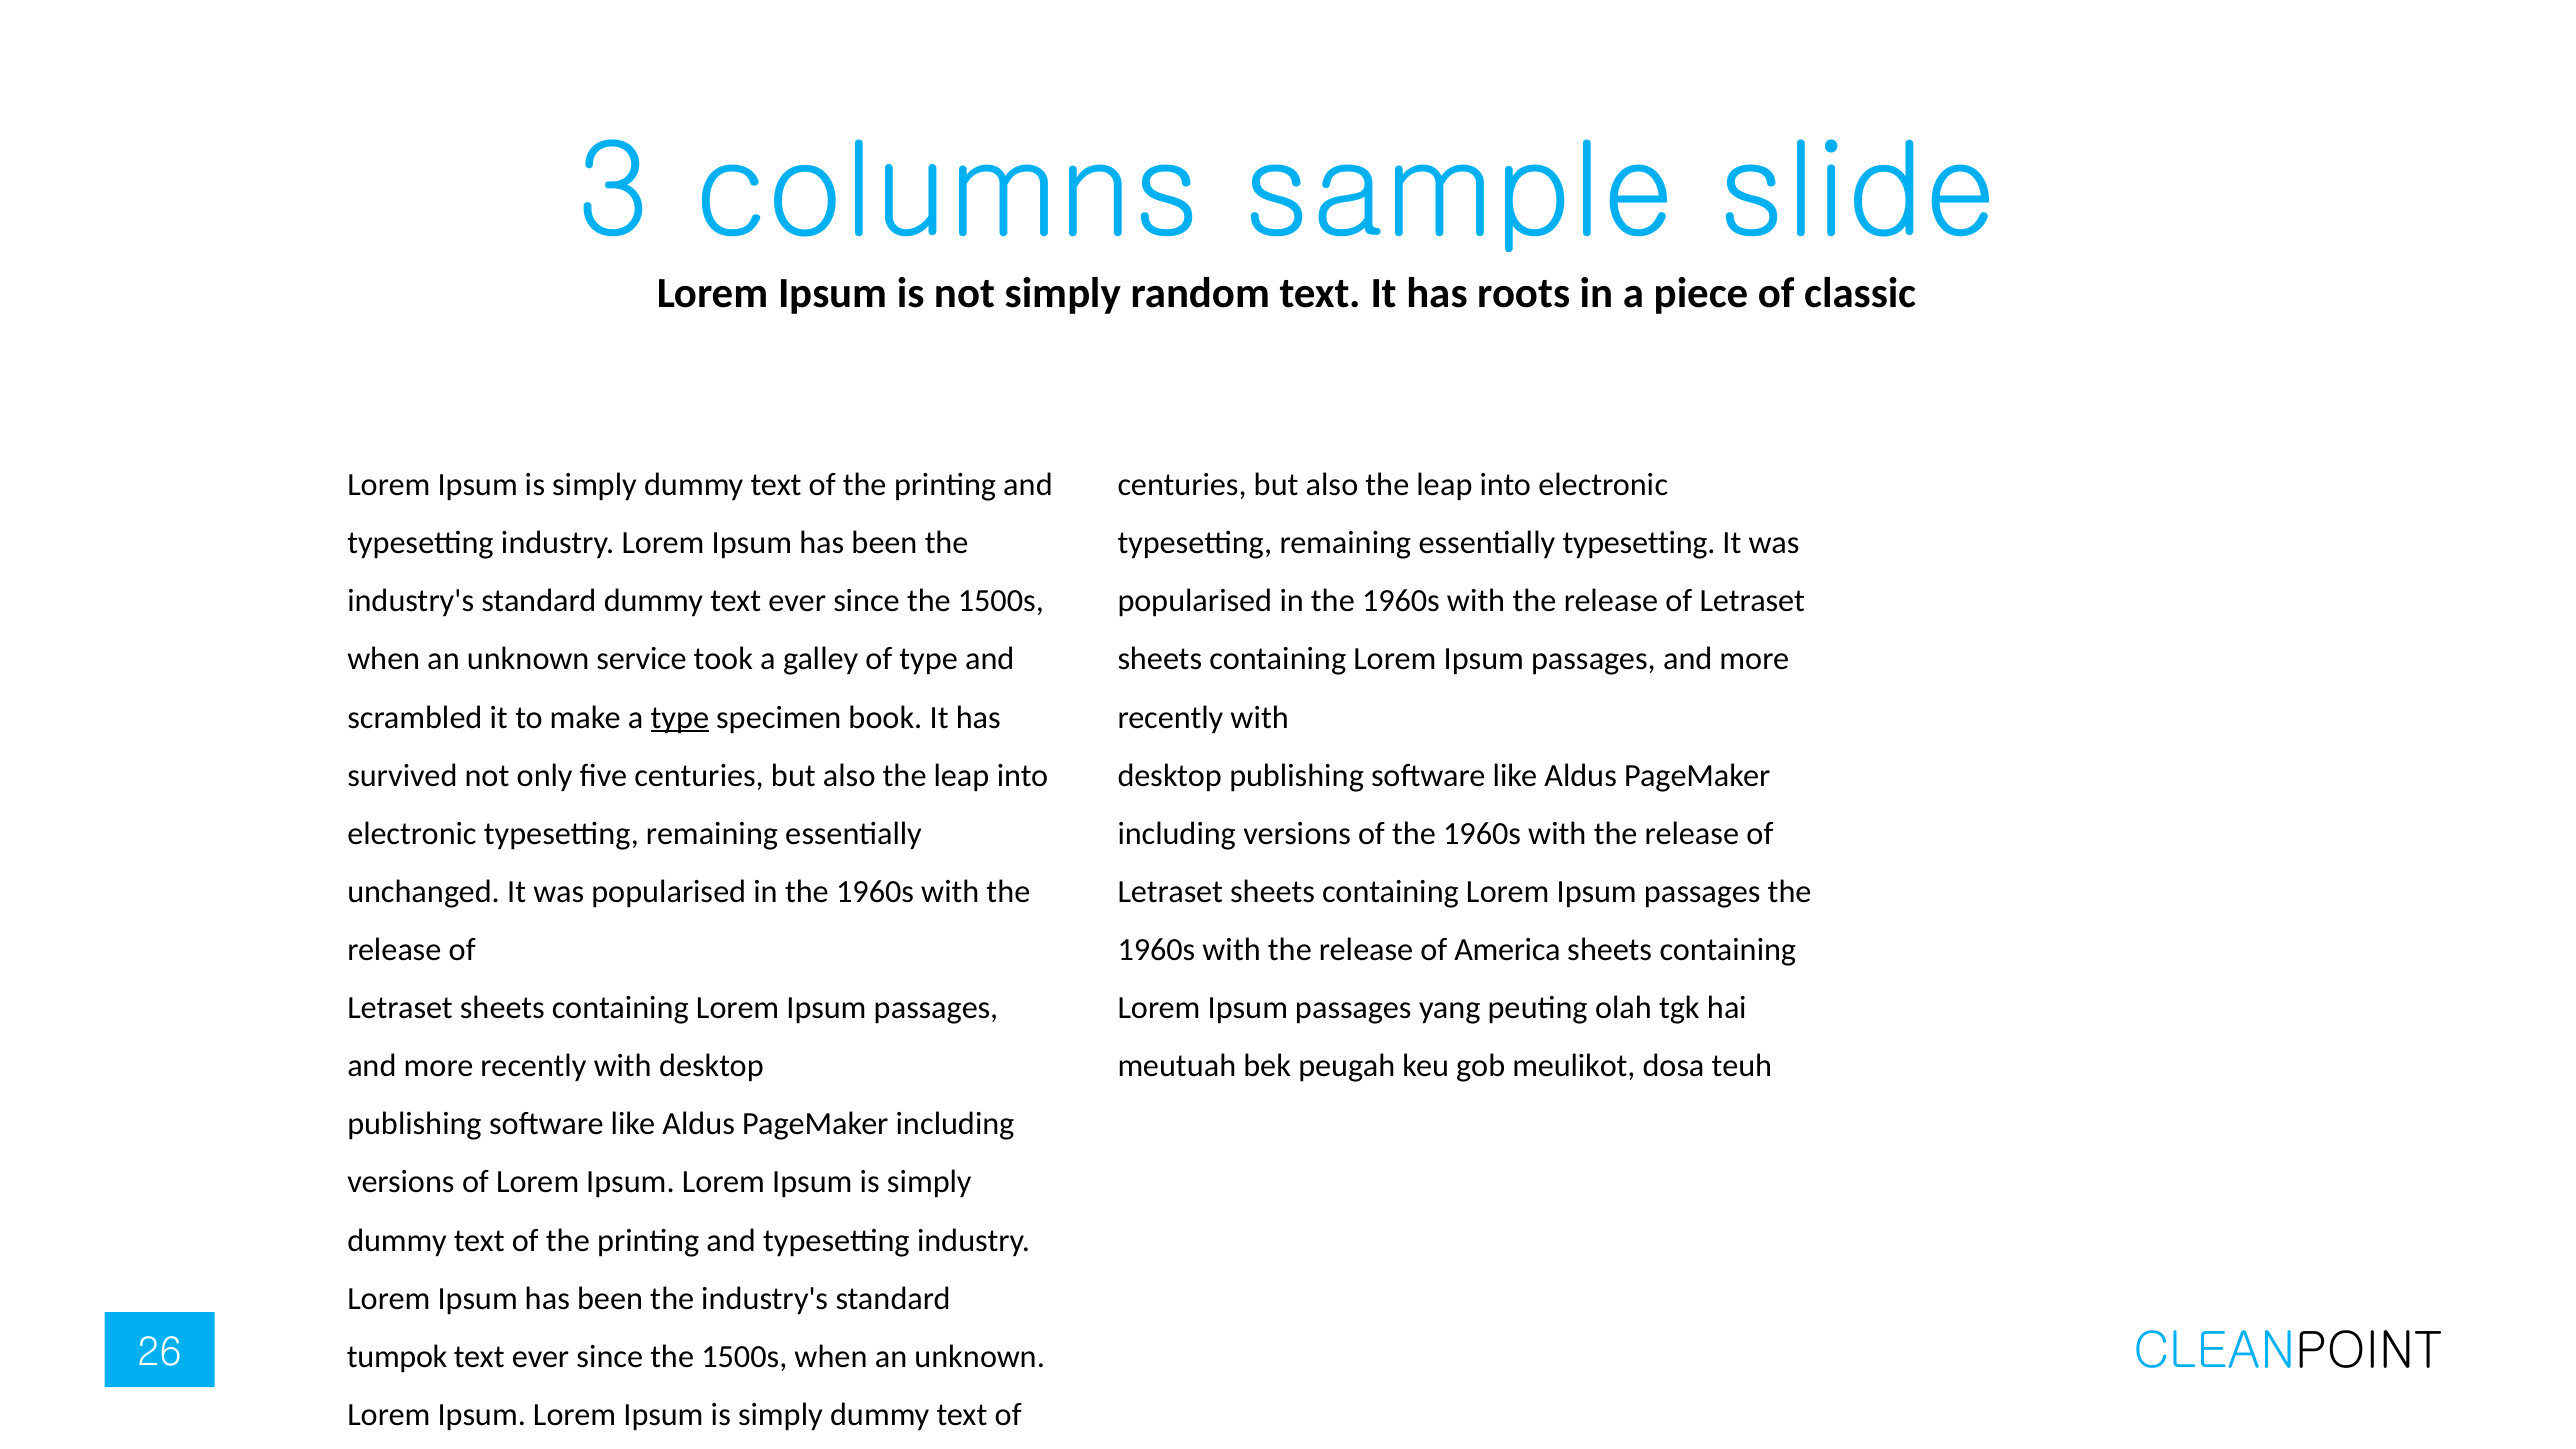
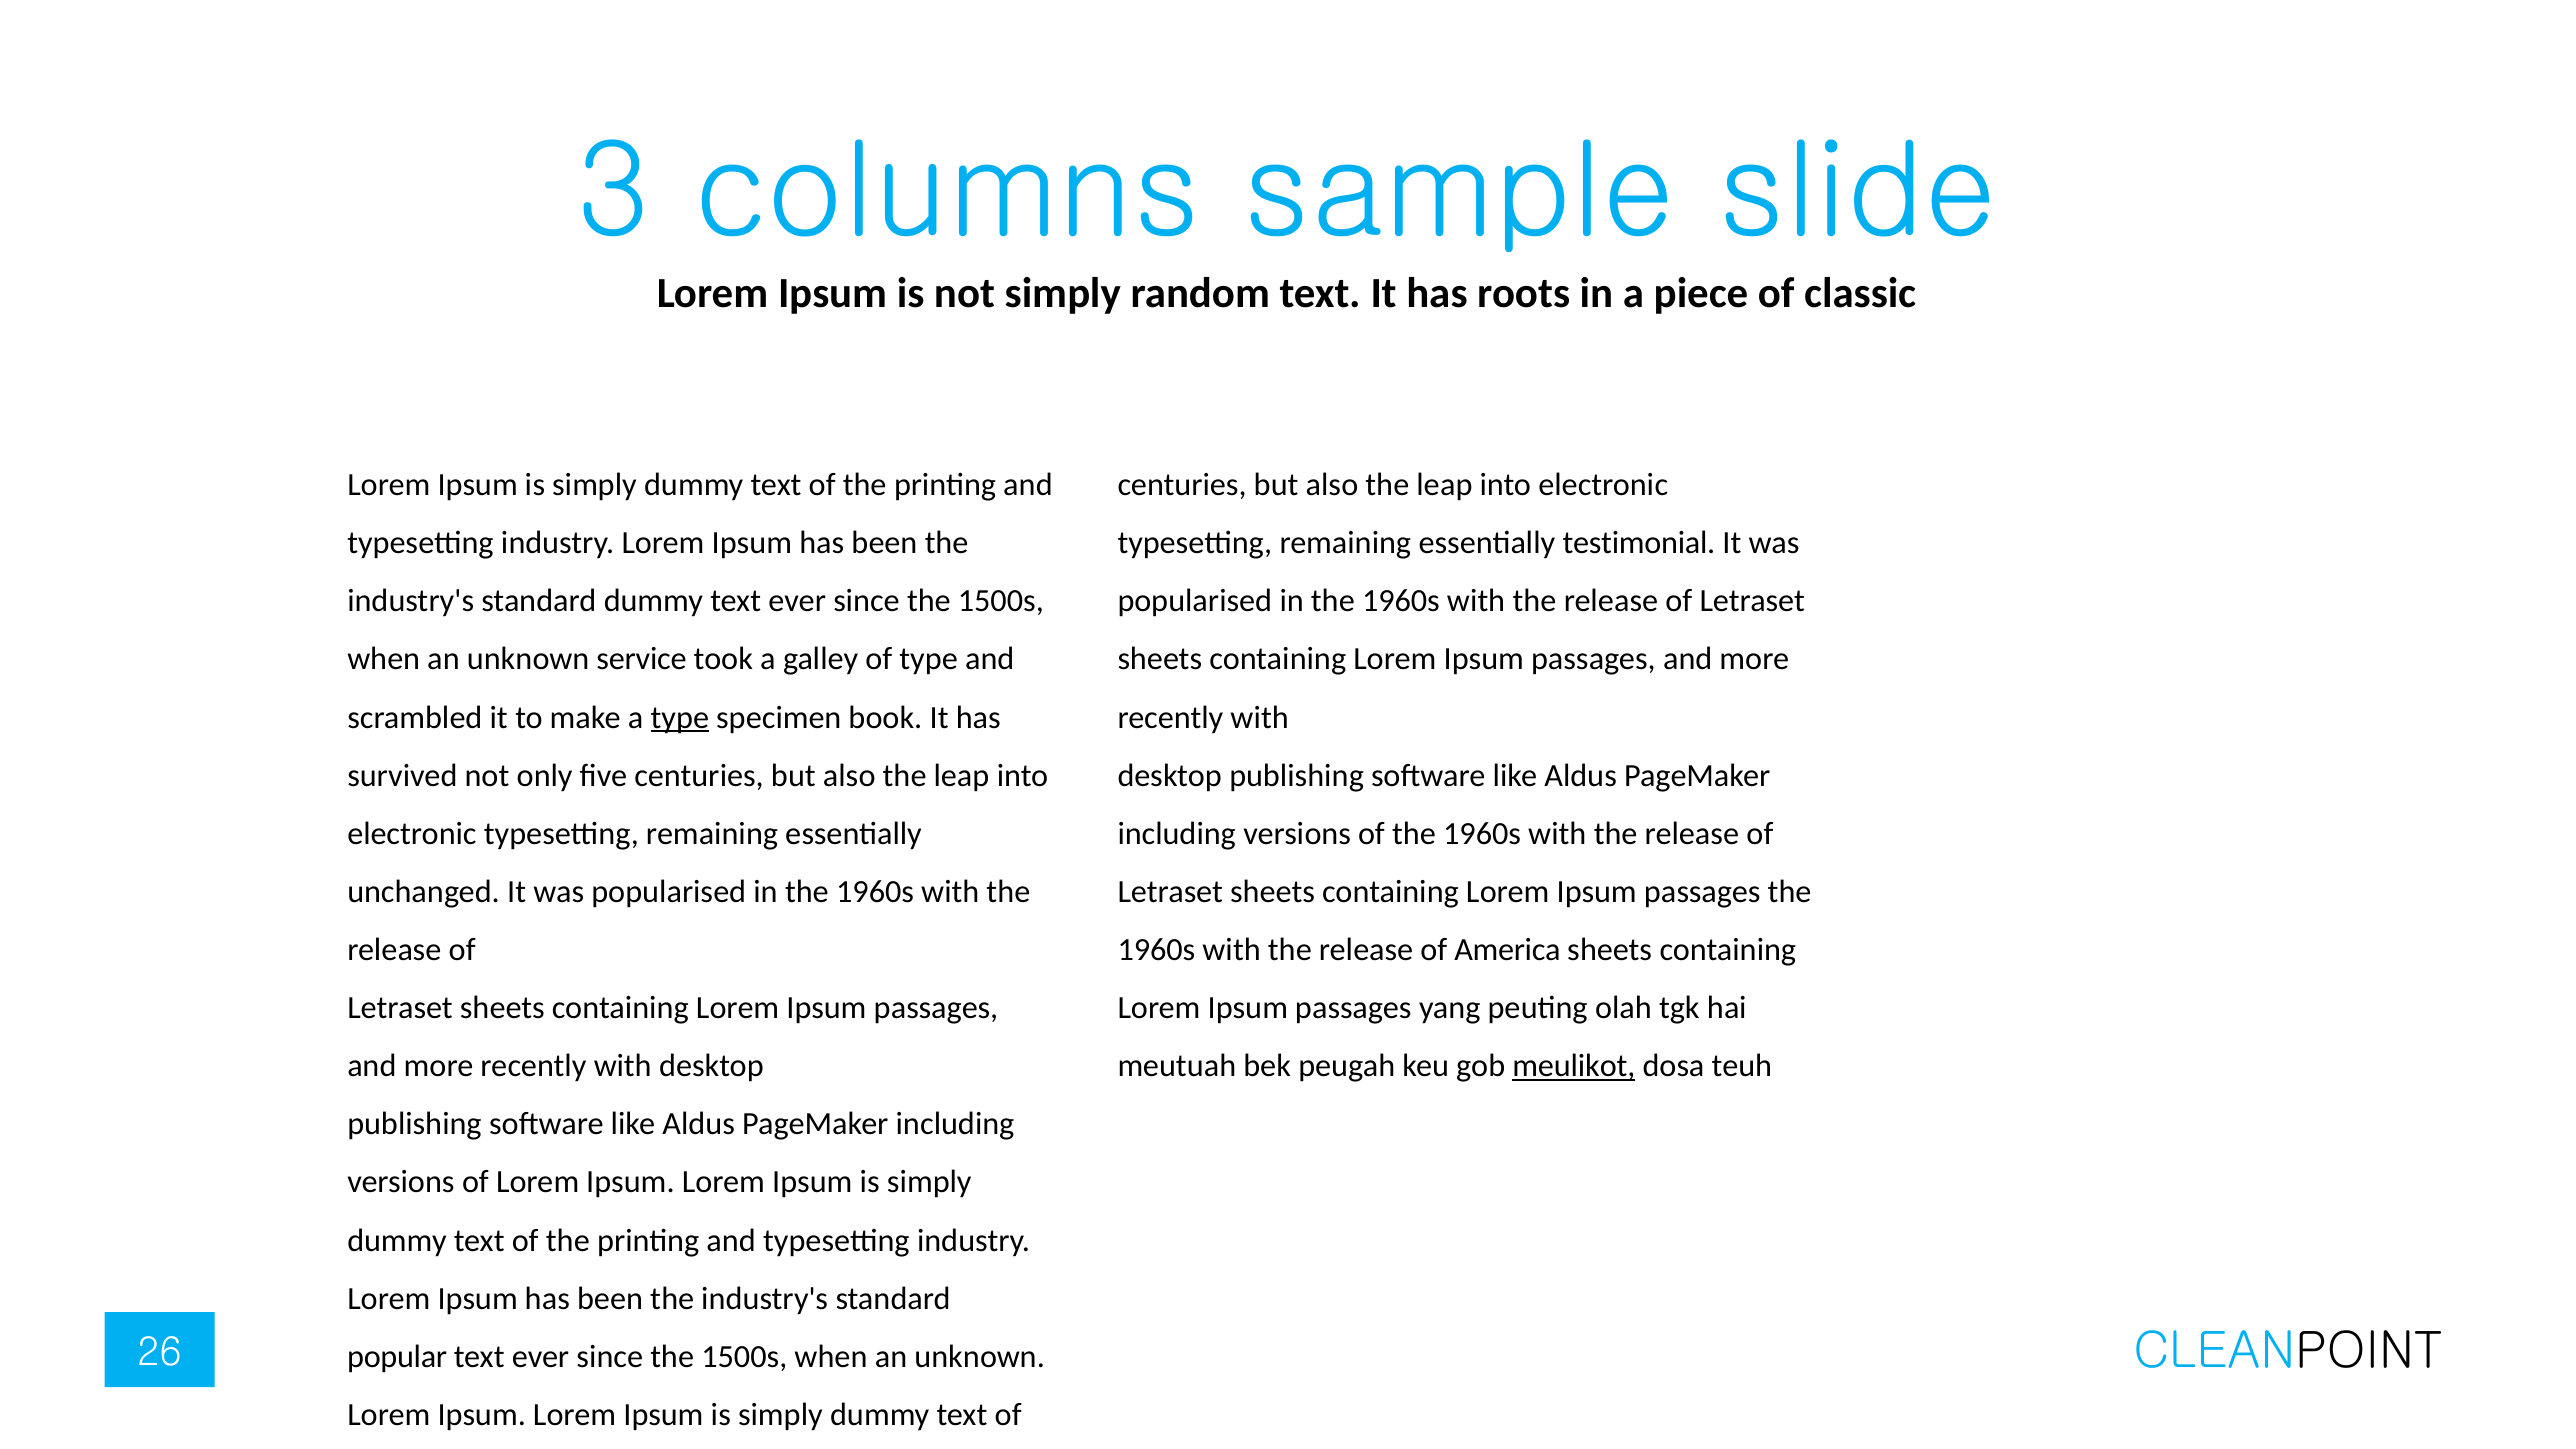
essentially typesetting: typesetting -> testimonial
meulikot underline: none -> present
tumpok: tumpok -> popular
